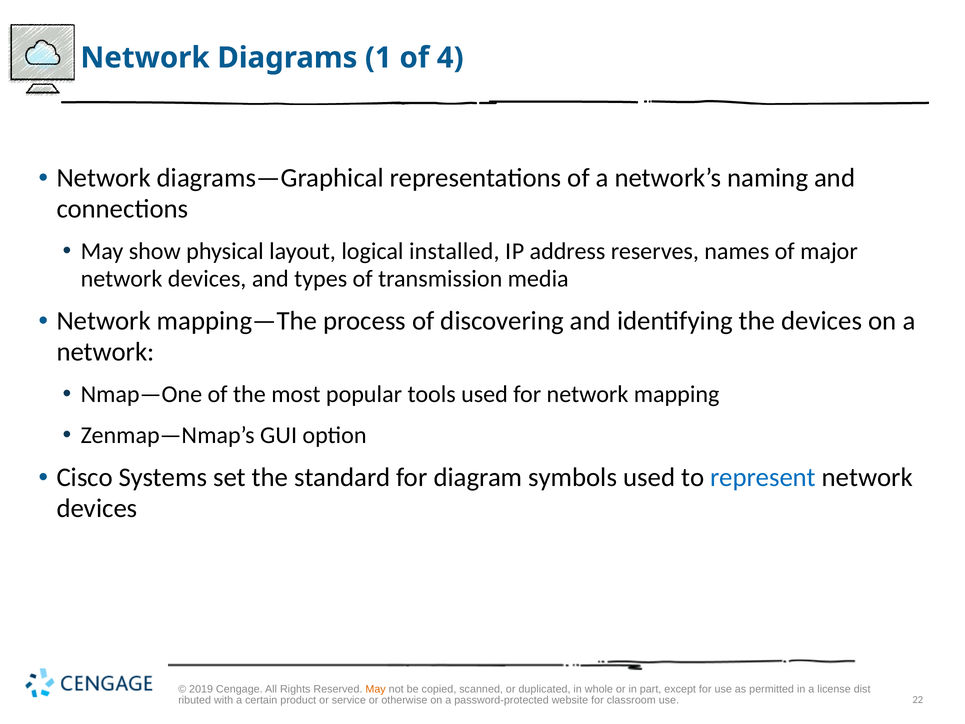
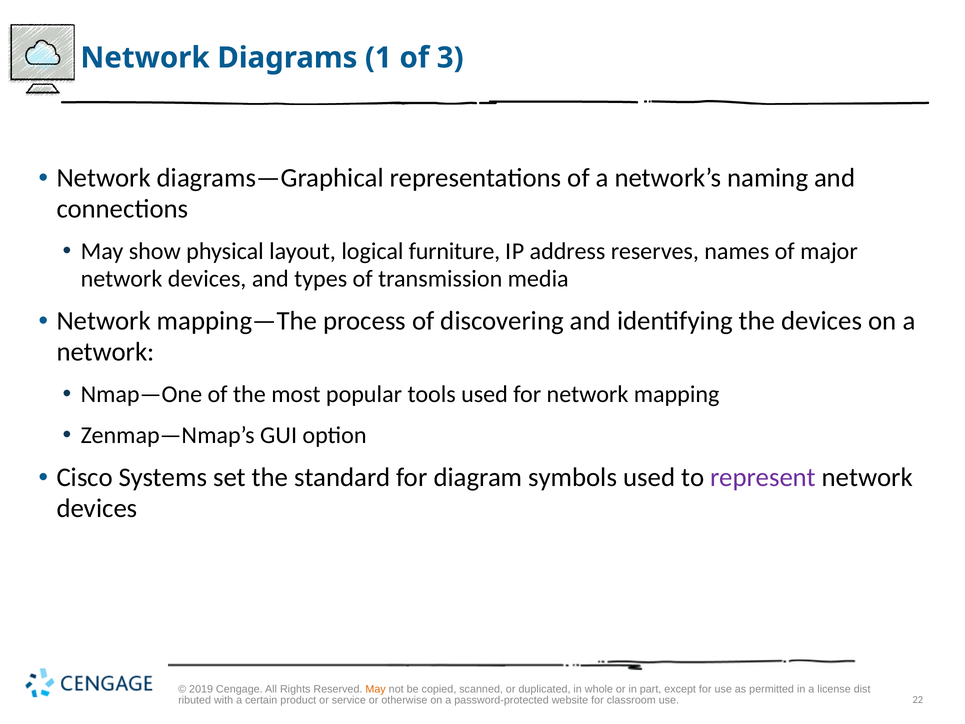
4: 4 -> 3
installed: installed -> furniture
represent colour: blue -> purple
